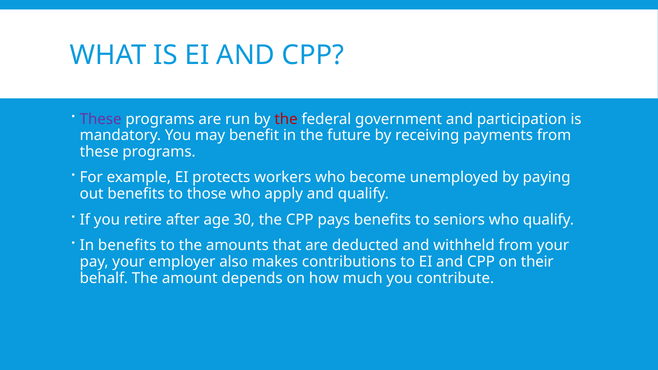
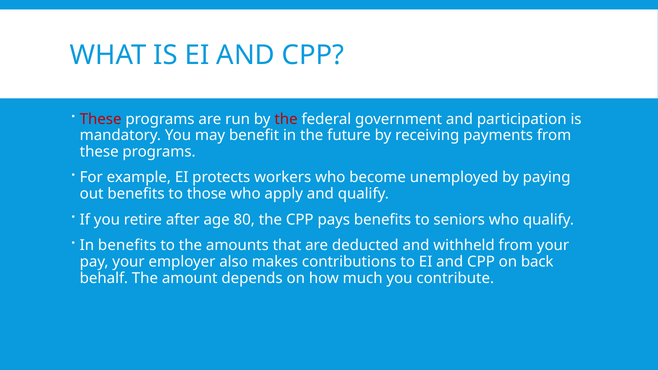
These at (101, 119) colour: purple -> red
30: 30 -> 80
their: their -> back
